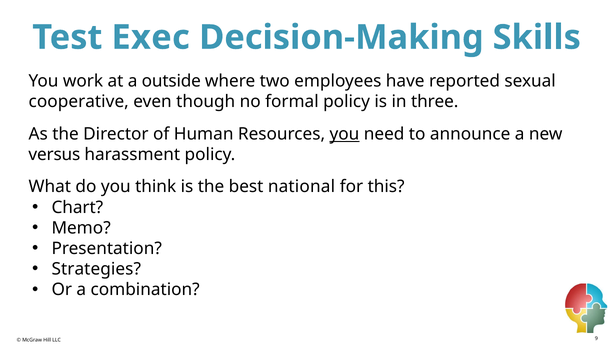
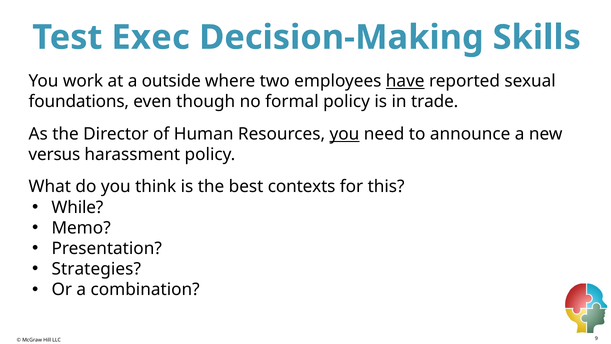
have underline: none -> present
cooperative: cooperative -> foundations
three: three -> trade
national: national -> contexts
Chart: Chart -> While
